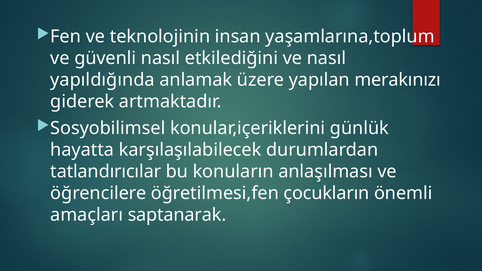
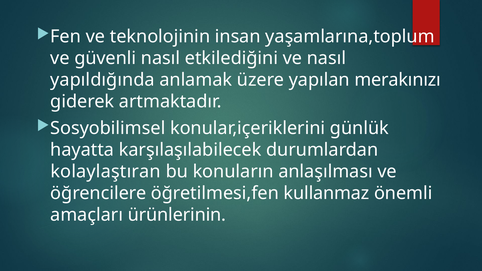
tatlandırıcılar: tatlandırıcılar -> kolaylaştıran
çocukların: çocukların -> kullanmaz
saptanarak: saptanarak -> ürünlerinin
